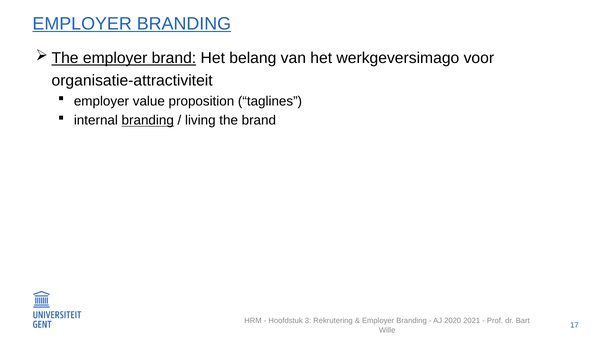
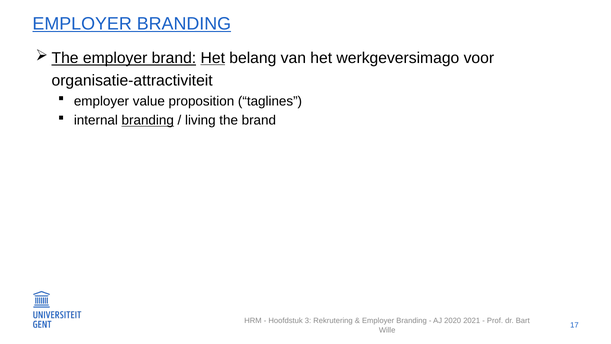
Het at (213, 58) underline: none -> present
